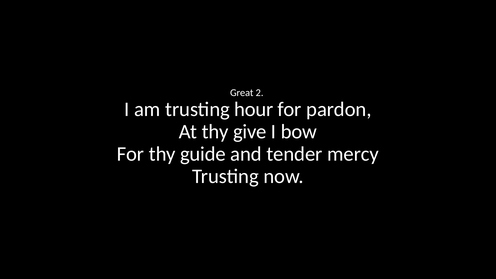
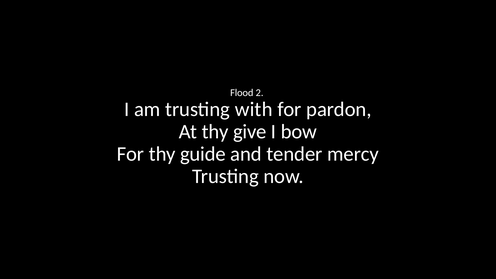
Great: Great -> Flood
hour: hour -> with
